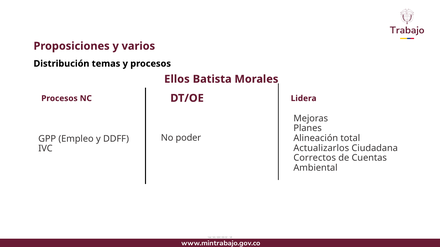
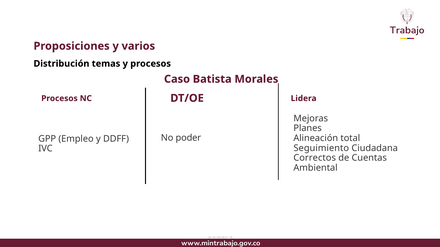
Ellos: Ellos -> Caso
Actualizarlos: Actualizarlos -> Seguimiento
